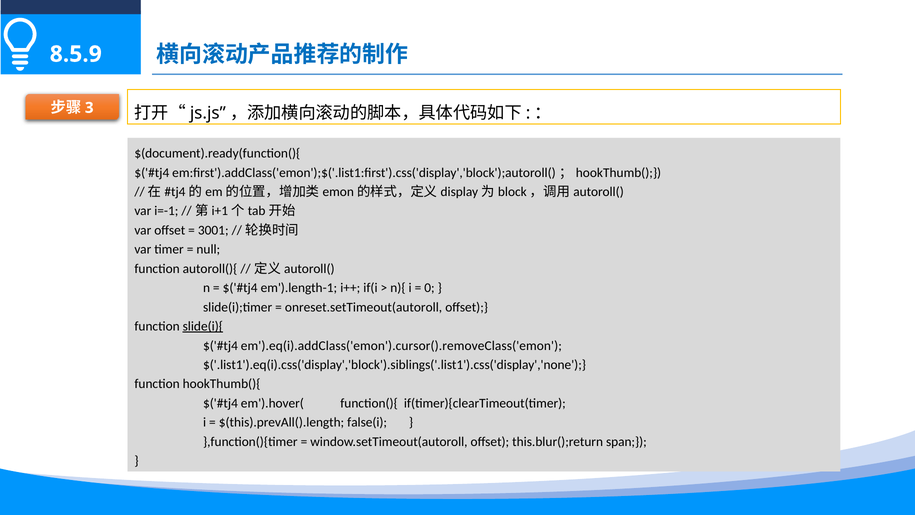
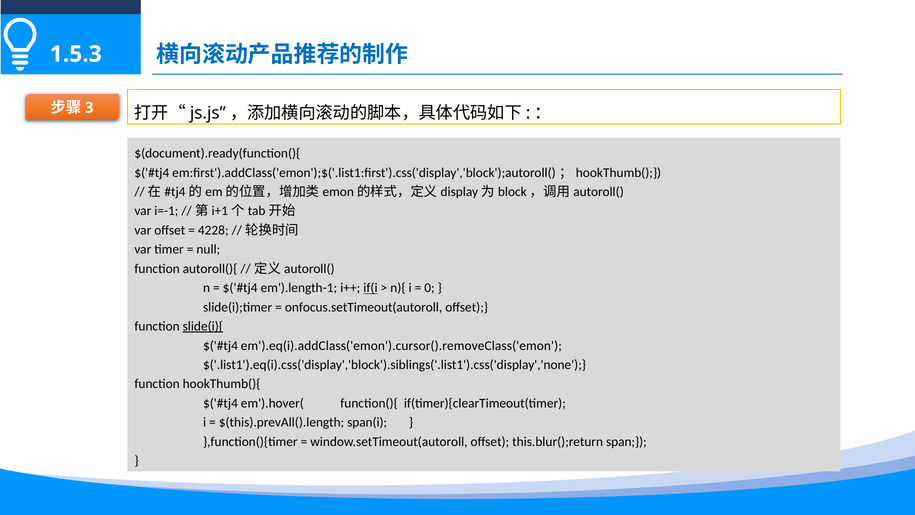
8.5.9: 8.5.9 -> 1.5.3
3001: 3001 -> 4228
if(i underline: none -> present
onreset.setTimeout(autoroll: onreset.setTimeout(autoroll -> onfocus.setTimeout(autoroll
false(i: false(i -> span(i
